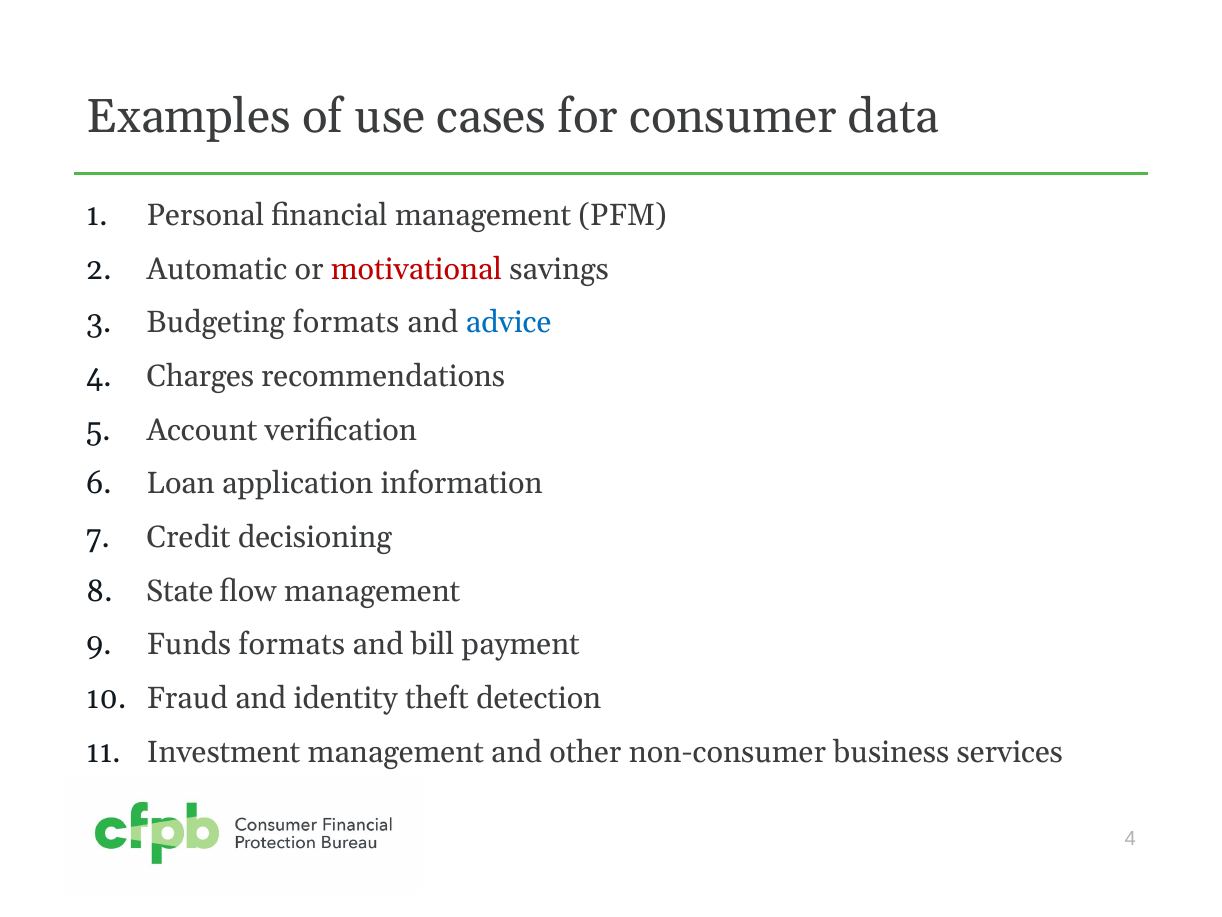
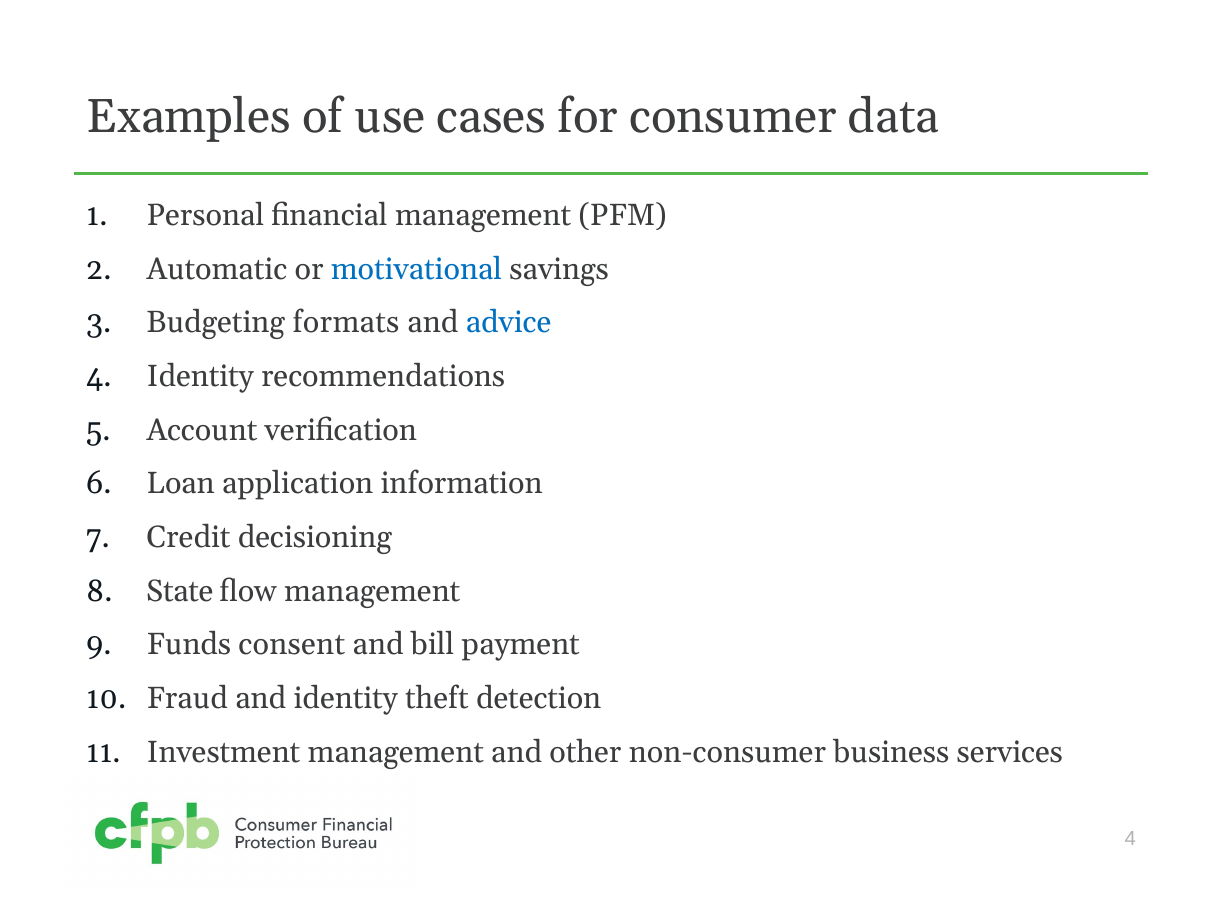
motivational colour: red -> blue
4 Charges: Charges -> Identity
Funds formats: formats -> consent
